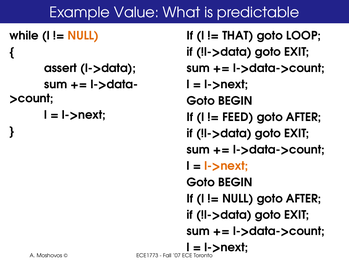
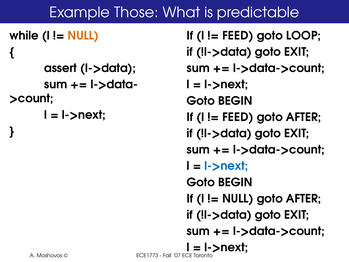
Value: Value -> Those
THAT at (238, 36): THAT -> FEED
l->next at (226, 166) colour: orange -> blue
